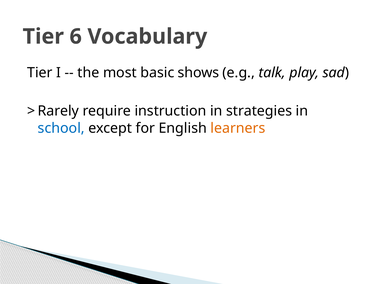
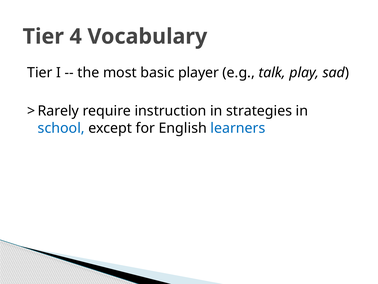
6: 6 -> 4
shows: shows -> player
learners colour: orange -> blue
